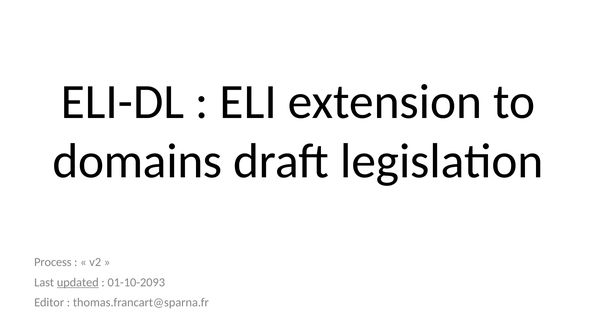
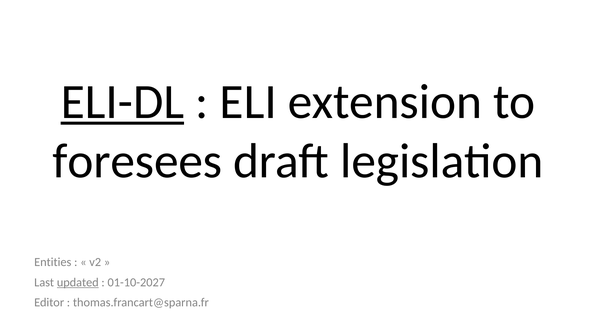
ELI-DL underline: none -> present
domains: domains -> foresees
Process: Process -> Entities
01-10-2093: 01-10-2093 -> 01-10-2027
